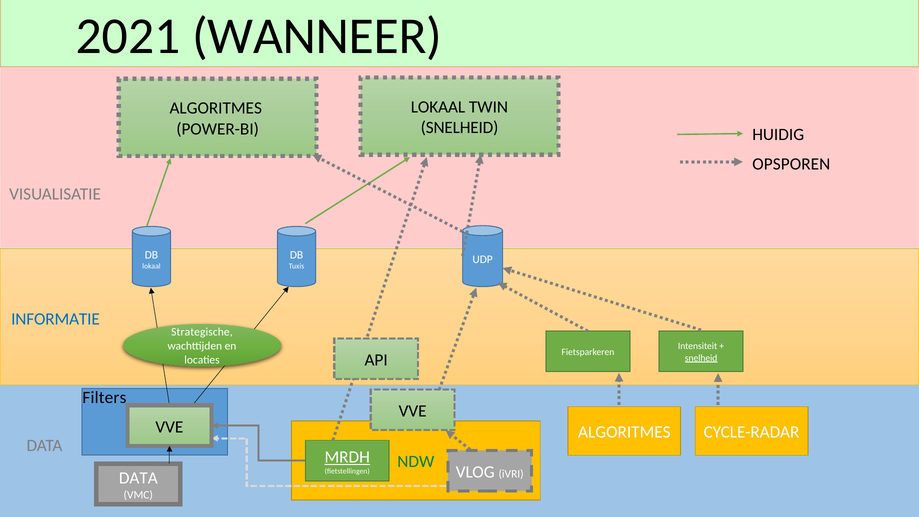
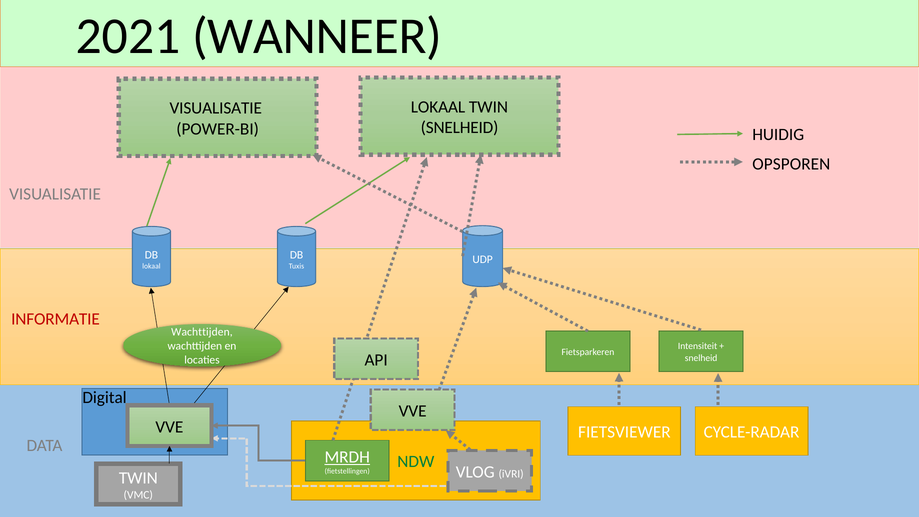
ALGORITMES at (216, 108): ALGORITMES -> VISUALISATIE
INFORMATIE colour: blue -> red
Strategische at (202, 332): Strategische -> Wachttijden
snelheid at (701, 358) underline: present -> none
Filters: Filters -> Digital
ALGORITMES at (624, 432): ALGORITMES -> FIETSVIEWER
DATA at (138, 478): DATA -> TWIN
